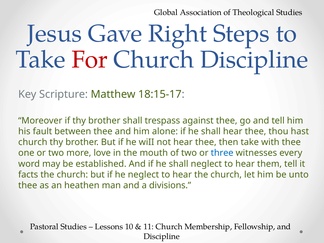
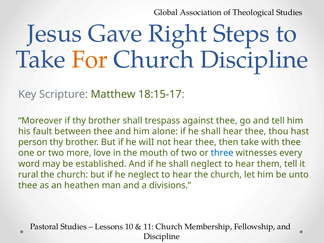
For colour: red -> orange
church at (33, 142): church -> person
facts: facts -> rural
